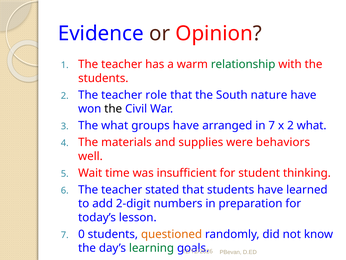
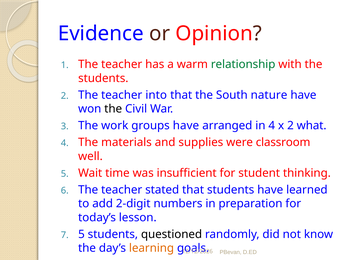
role: role -> into
The what: what -> work
in 7: 7 -> 4
behaviors: behaviors -> classroom
0 at (81, 234): 0 -> 5
questioned colour: orange -> black
learning colour: green -> orange
